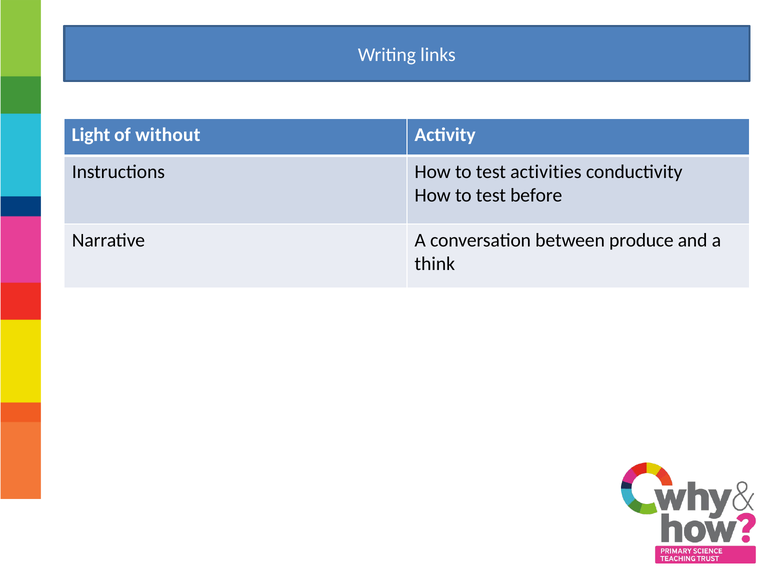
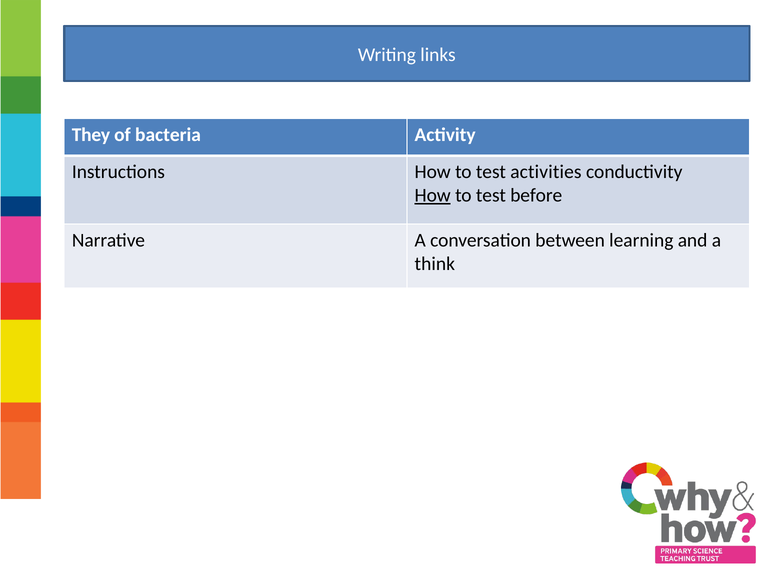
Light: Light -> They
without: without -> bacteria
How at (433, 195) underline: none -> present
produce: produce -> learning
